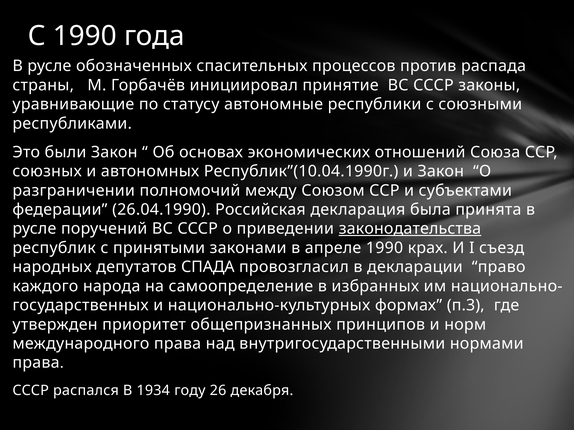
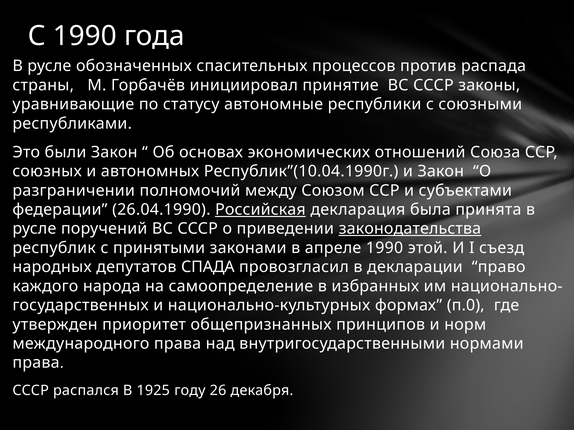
Российская underline: none -> present
крах: крах -> этой
п.3: п.3 -> п.0
1934: 1934 -> 1925
